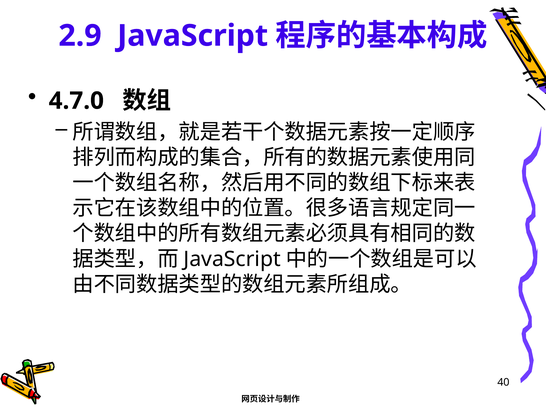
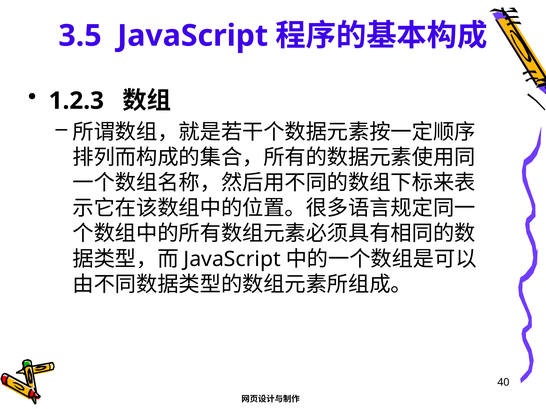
2.9: 2.9 -> 3.5
4.7.0: 4.7.0 -> 1.2.3
